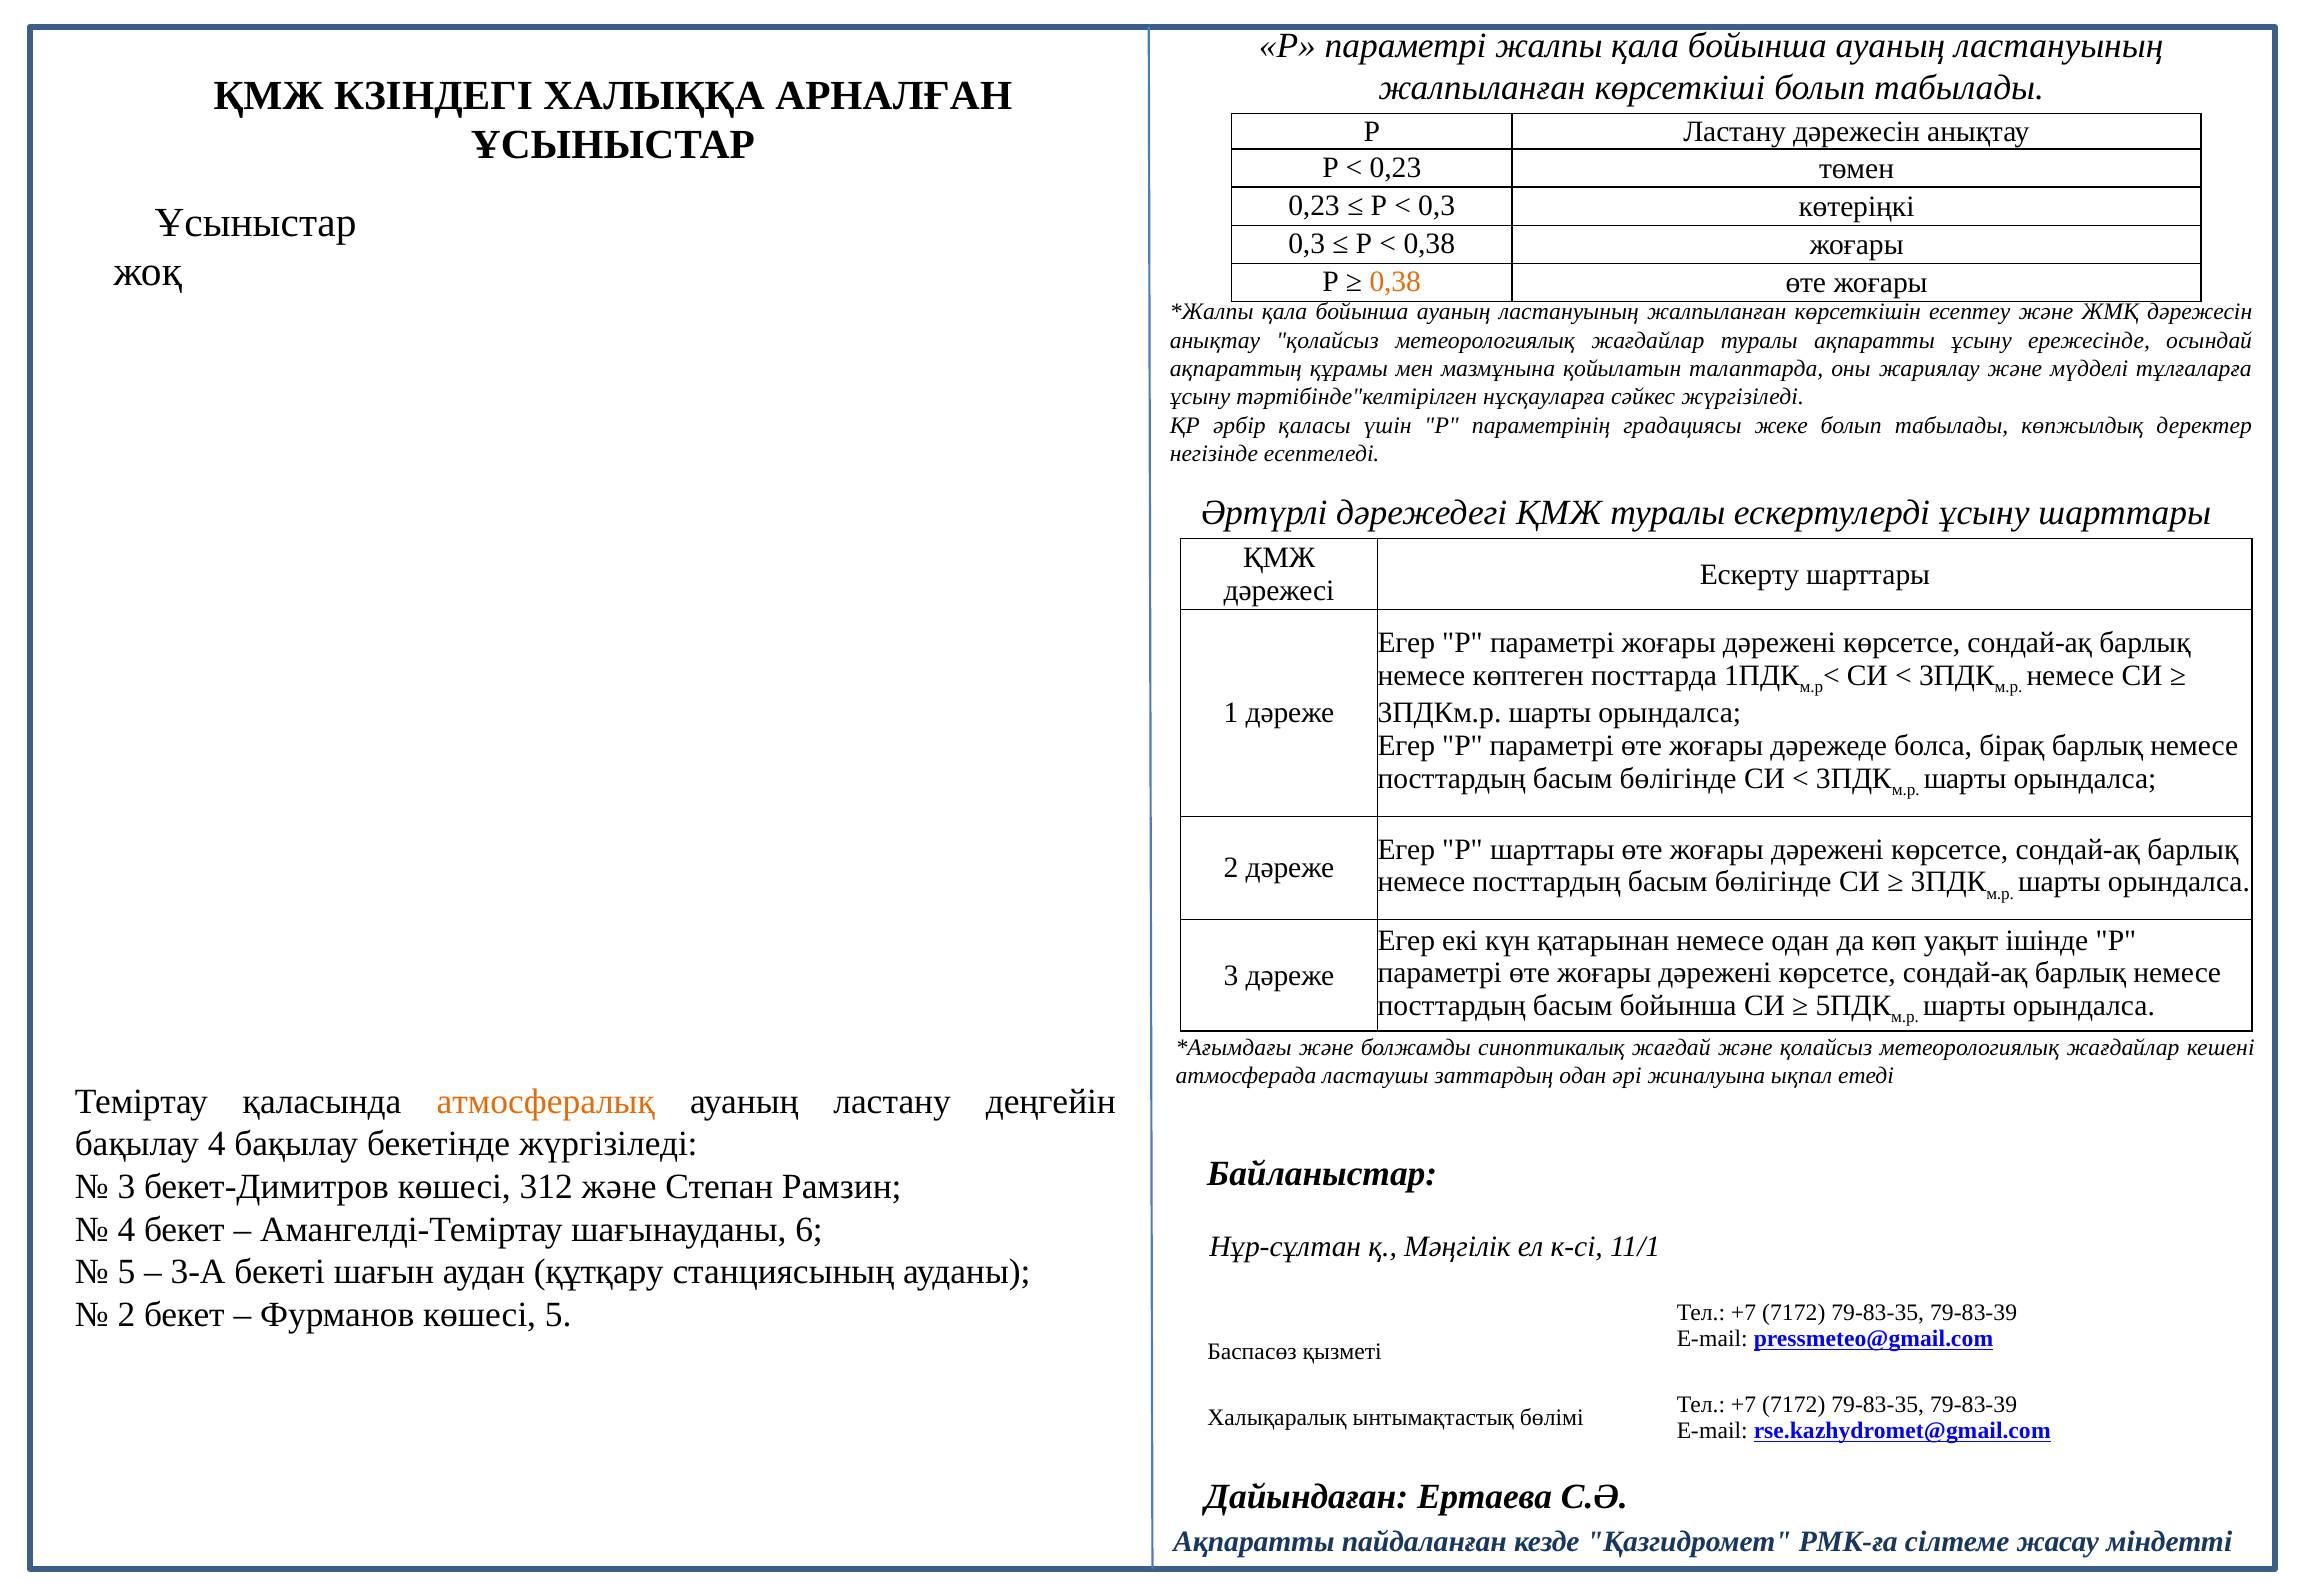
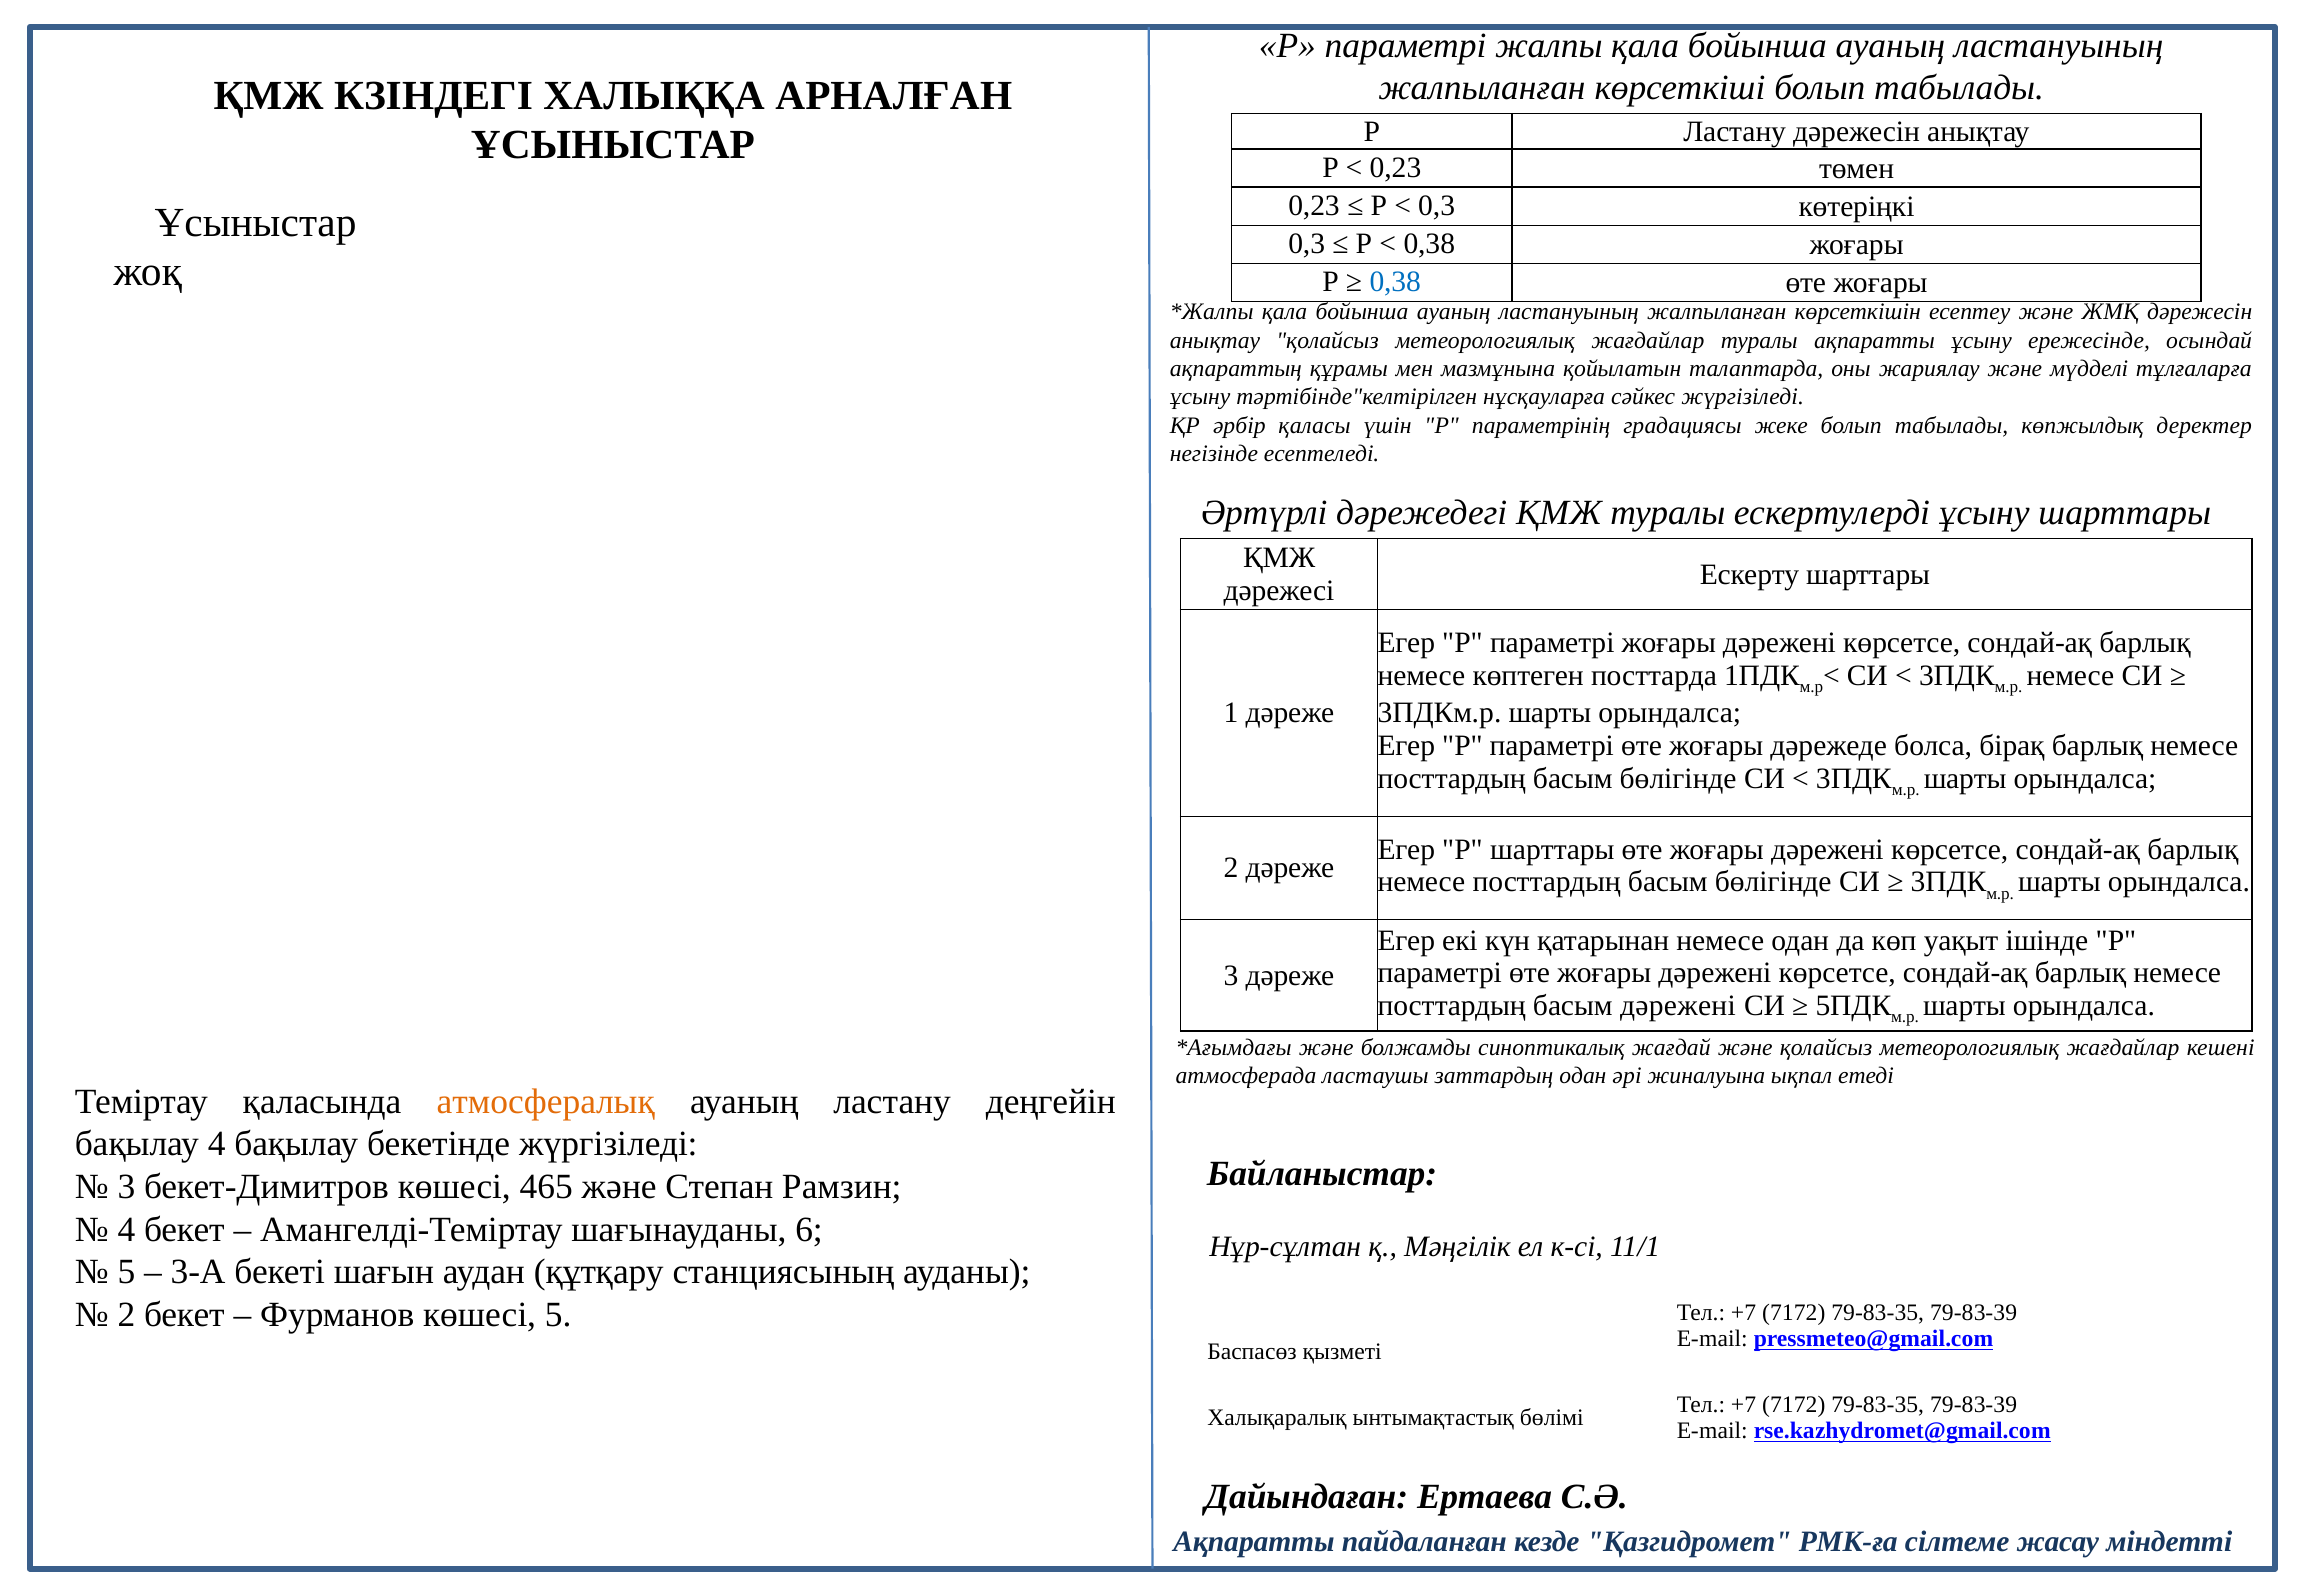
0,38 at (1395, 282) colour: orange -> blue
басым бойынша: бойынша -> дәрежені
312: 312 -> 465
